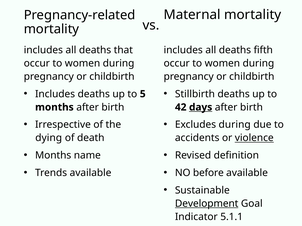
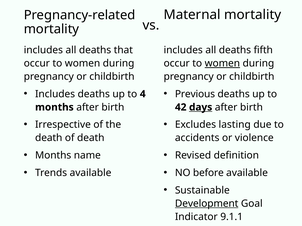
women at (222, 63) underline: none -> present
5: 5 -> 4
Stillbirth: Stillbirth -> Previous
Excludes during: during -> lasting
dying at (49, 138): dying -> death
violence underline: present -> none
5.1.1: 5.1.1 -> 9.1.1
